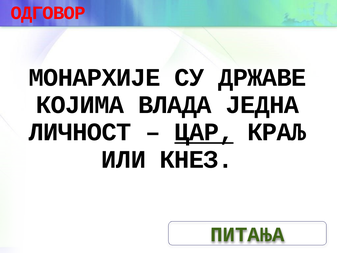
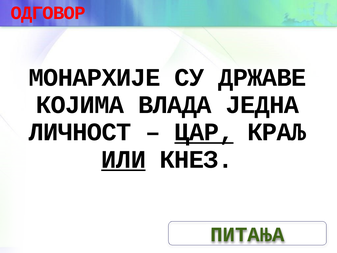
ИЛИ underline: none -> present
